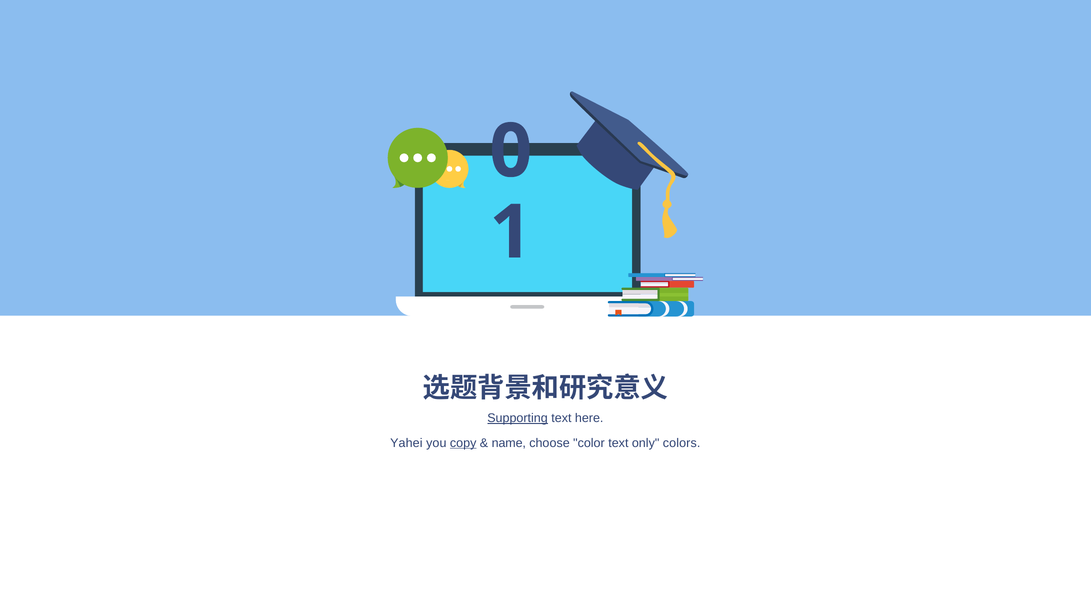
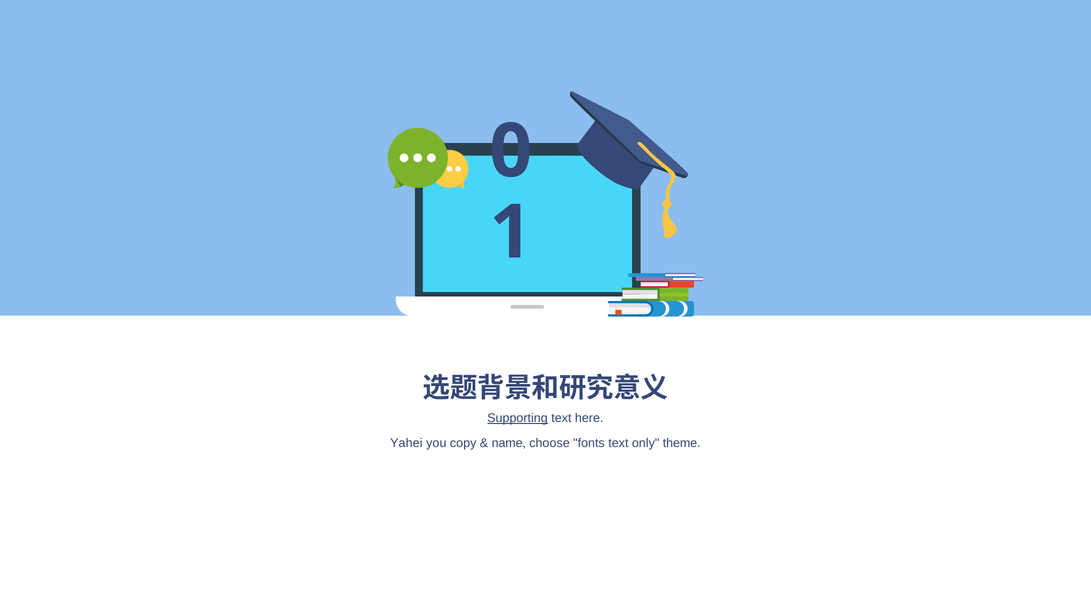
copy underline: present -> none
color: color -> fonts
colors: colors -> theme
